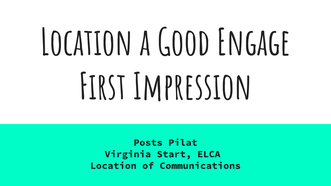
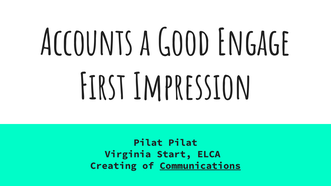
Location at (87, 43): Location -> Accounts
Posts at (148, 143): Posts -> Pilat
Location at (113, 166): Location -> Creating
Communications underline: none -> present
